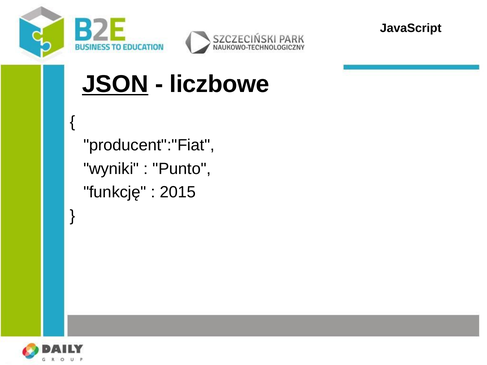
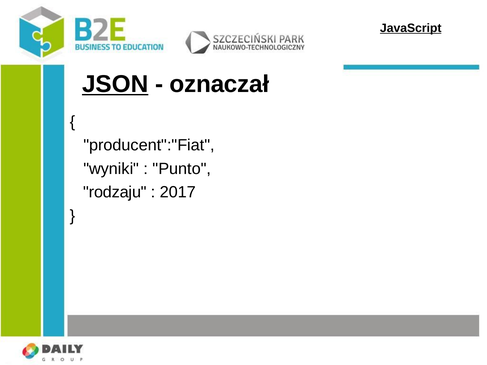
JavaScript underline: none -> present
liczbowe: liczbowe -> oznaczał
funkcję: funkcję -> rodzaju
2015: 2015 -> 2017
